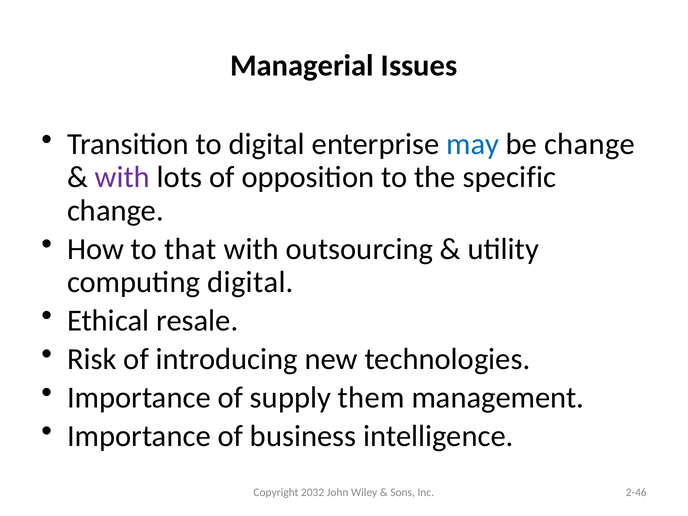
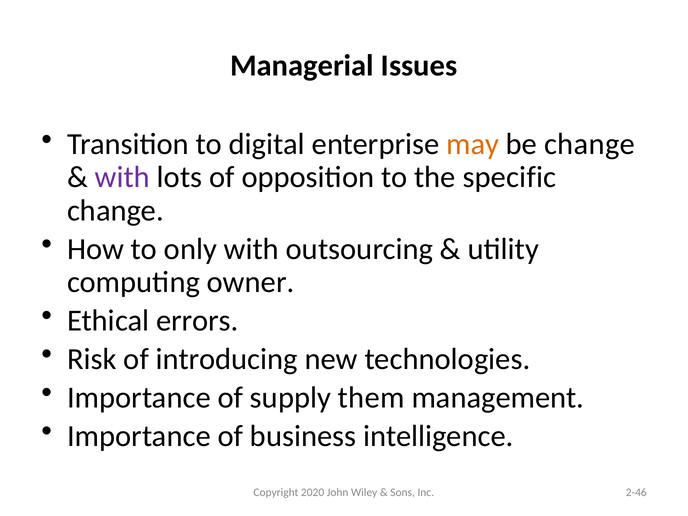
may colour: blue -> orange
that: that -> only
computing digital: digital -> owner
resale: resale -> errors
2032: 2032 -> 2020
